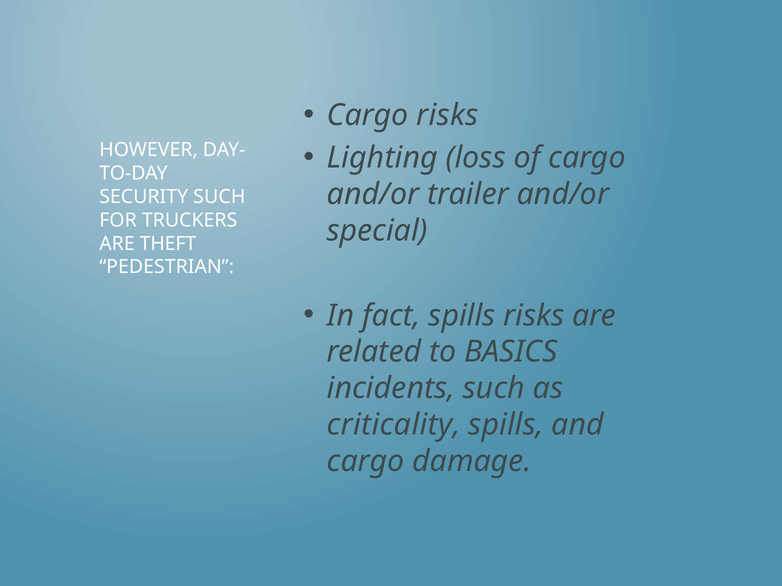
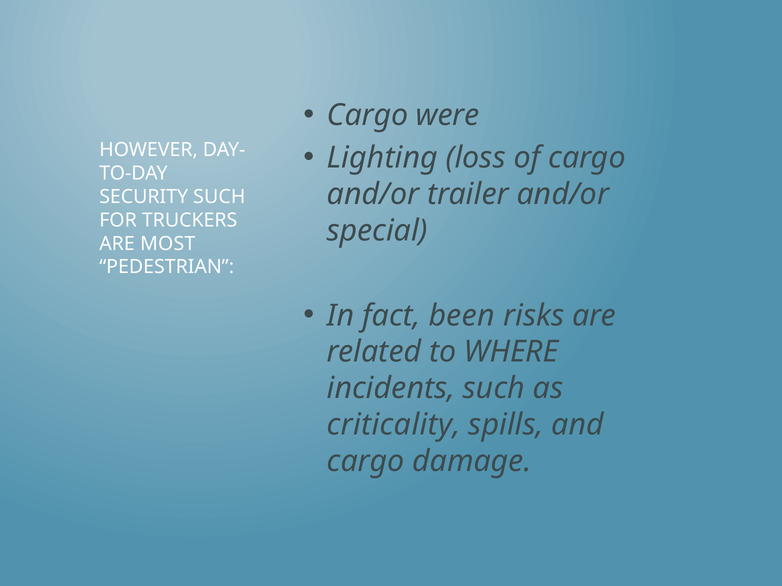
Cargo risks: risks -> were
THEFT: THEFT -> MOST
fact spills: spills -> been
BASICS: BASICS -> WHERE
